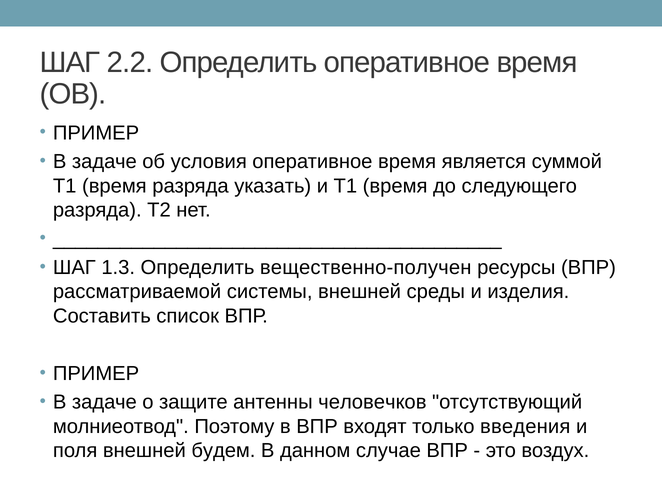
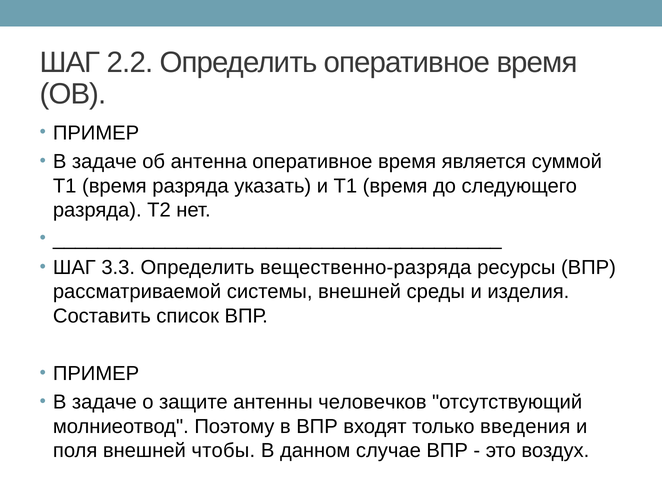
условия: условия -> антенна
1.3: 1.3 -> 3.3
вещественно-получен: вещественно-получен -> вещественно-разряда
будем: будем -> чтобы
